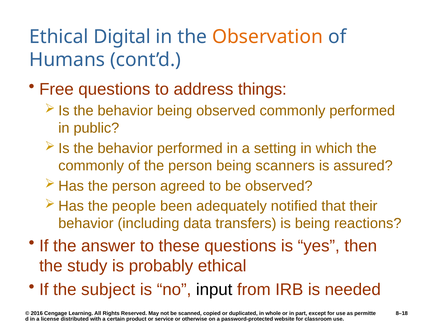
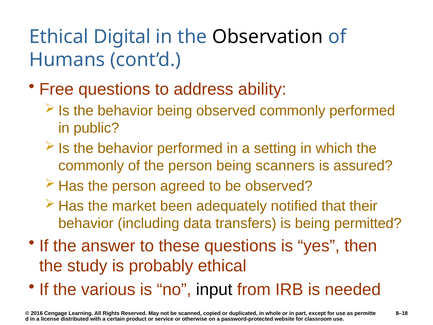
Observation colour: orange -> black
things: things -> ability
people: people -> market
reactions: reactions -> permitted
subject: subject -> various
